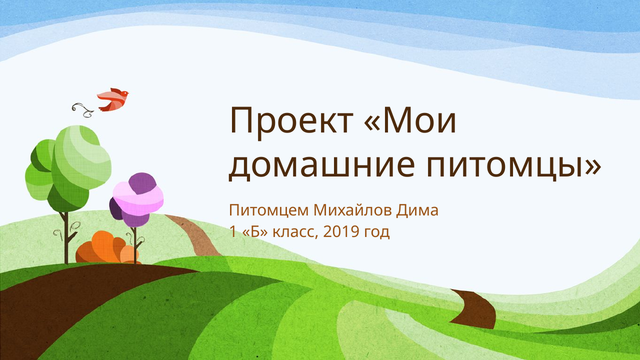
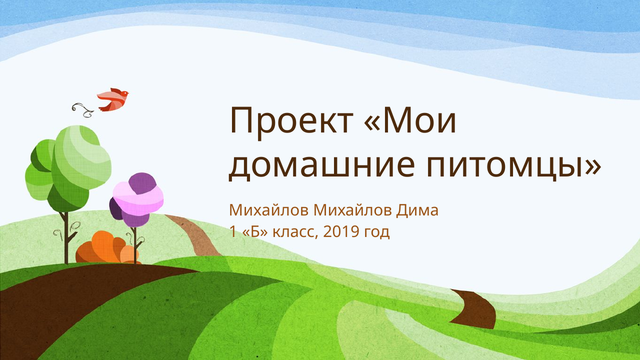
Питомцем at (269, 210): Питомцем -> Михайлов
